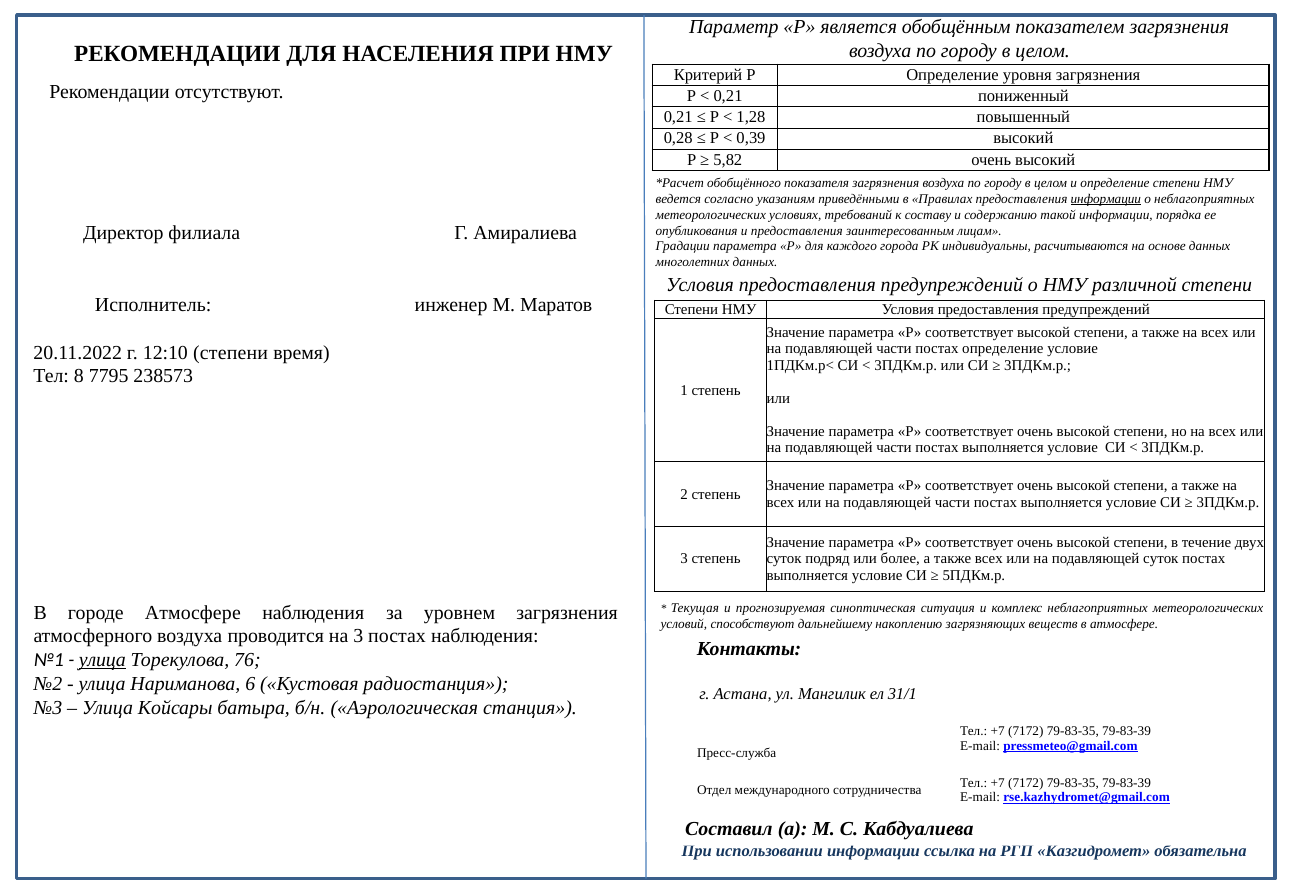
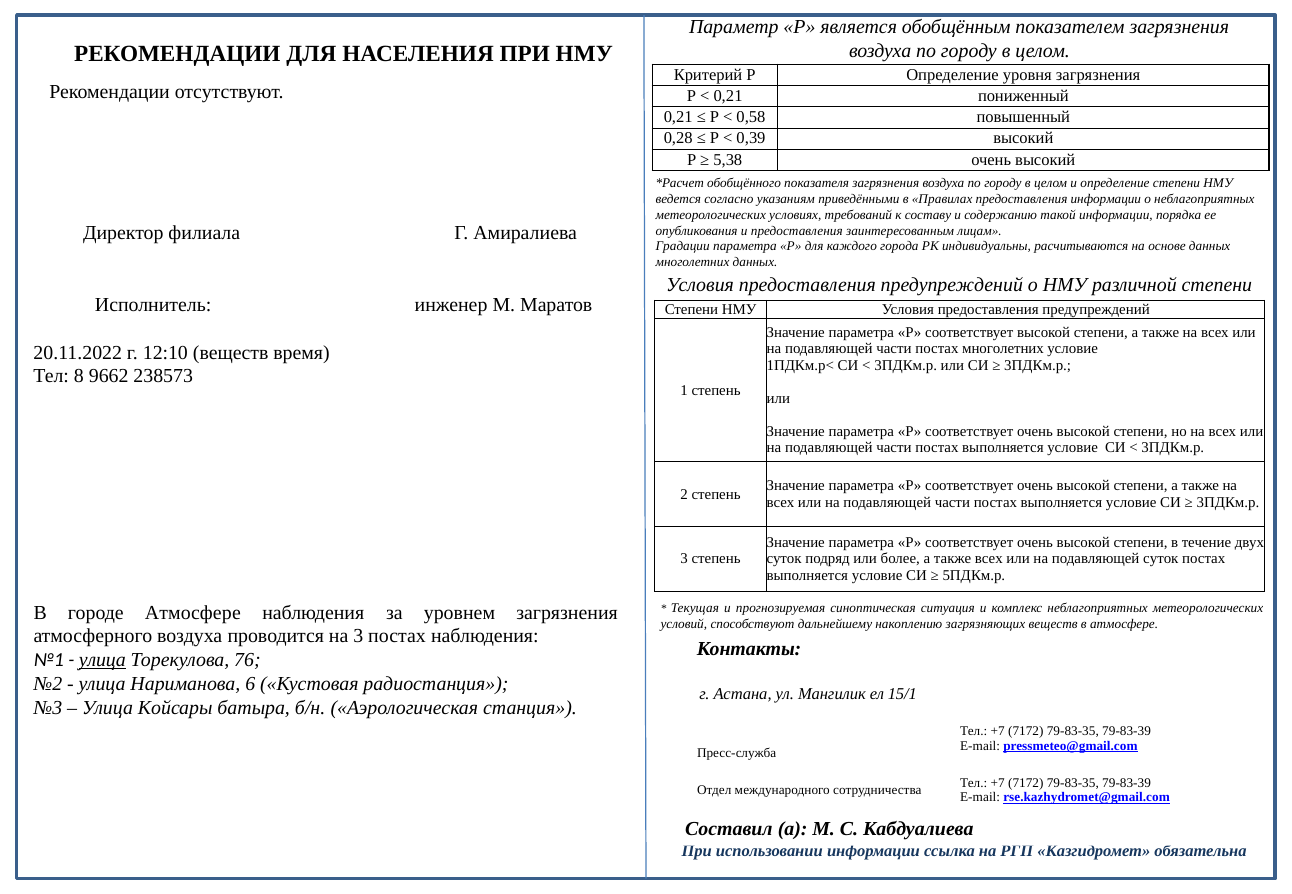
1,28: 1,28 -> 0,58
5,82: 5,82 -> 5,38
информации at (1106, 199) underline: present -> none
постах определение: определение -> многолетних
12:10 степени: степени -> веществ
7795: 7795 -> 9662
31/1: 31/1 -> 15/1
